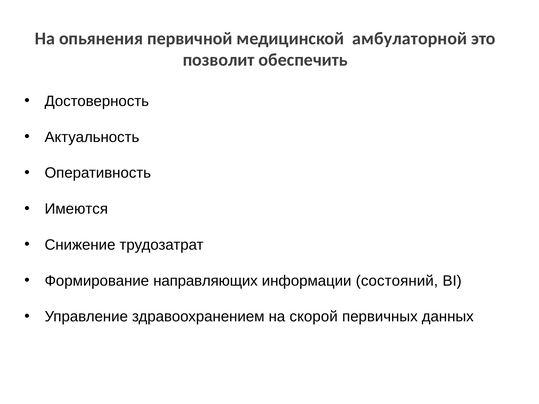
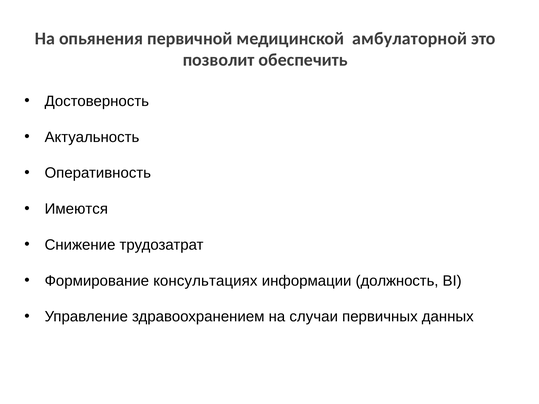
направляющих: направляющих -> консультациях
состояний: состояний -> должность
скорой: скорой -> случаи
